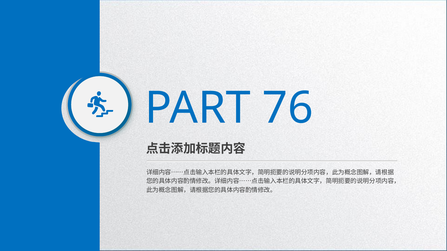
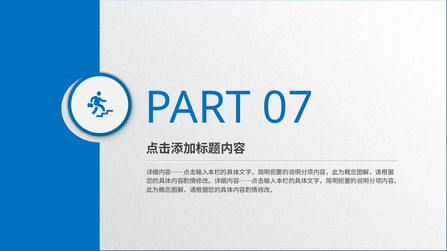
76: 76 -> 07
